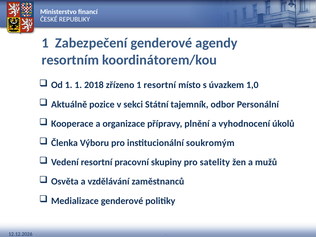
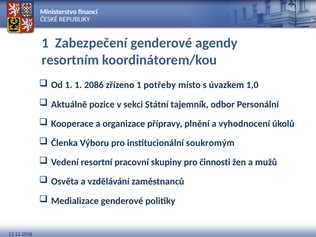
2018: 2018 -> 2086
1 resortní: resortní -> potřeby
satelity: satelity -> činnosti
